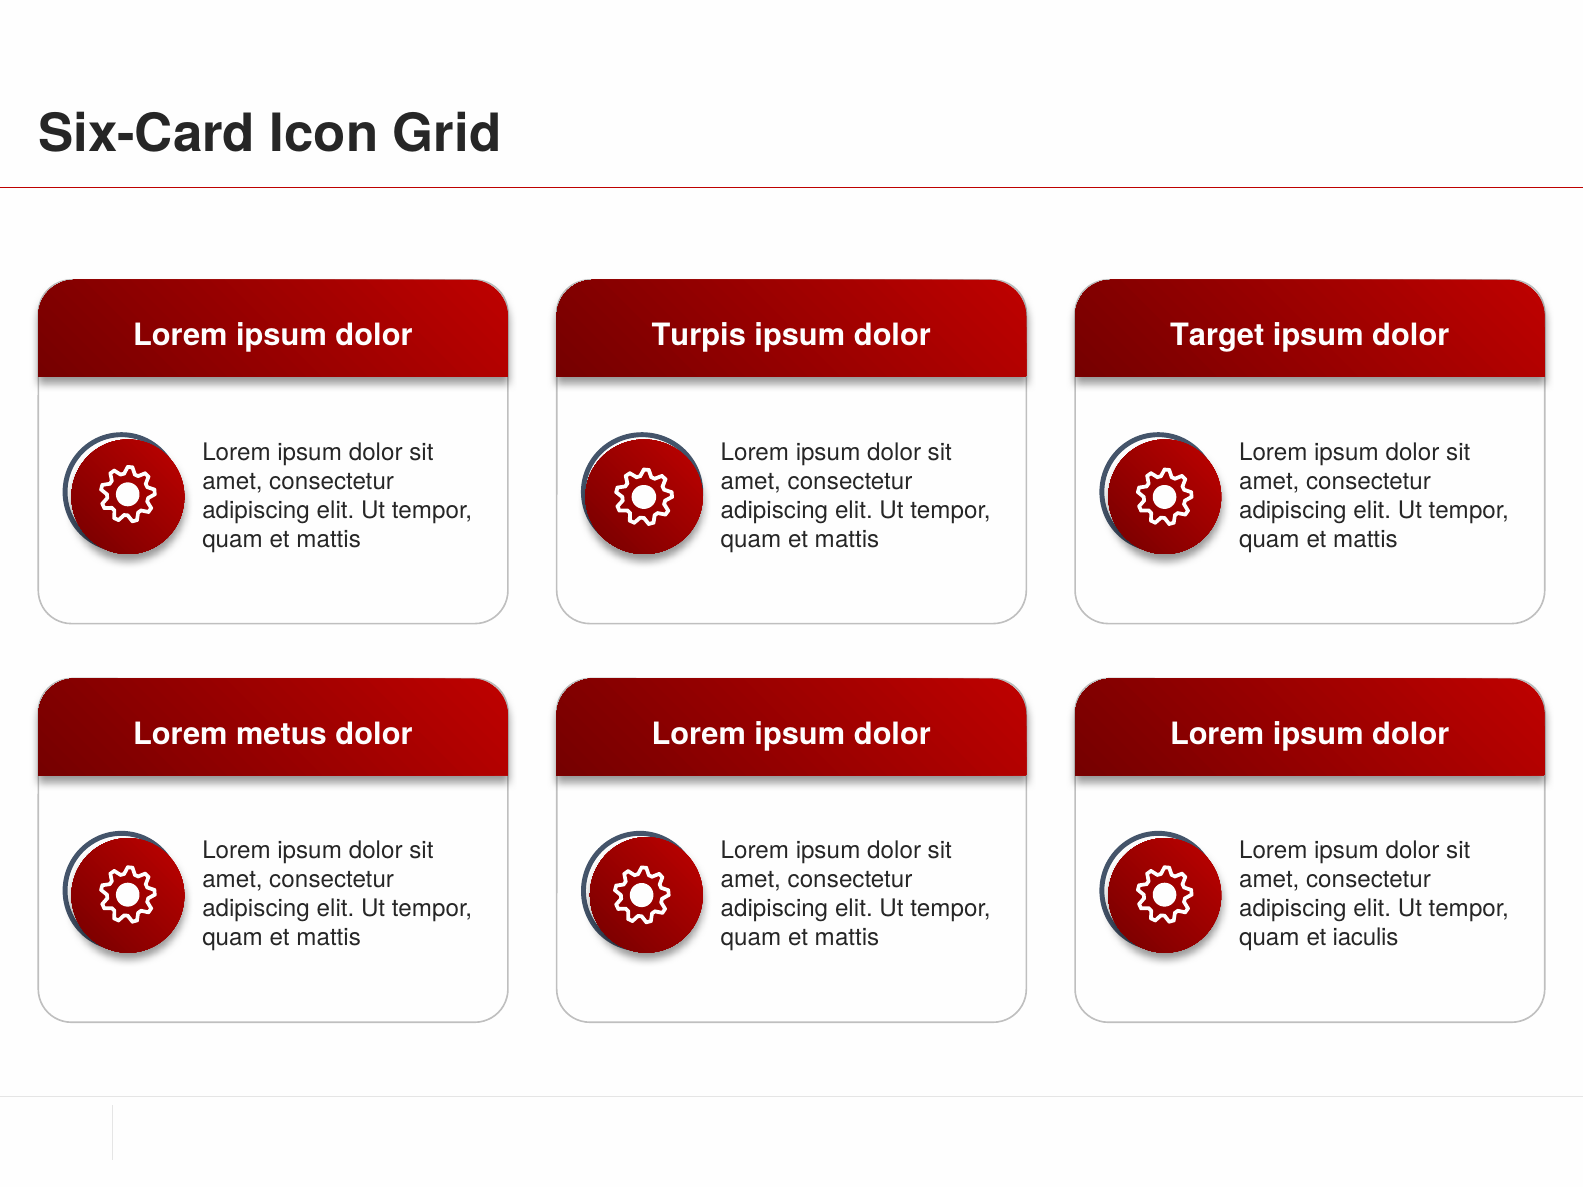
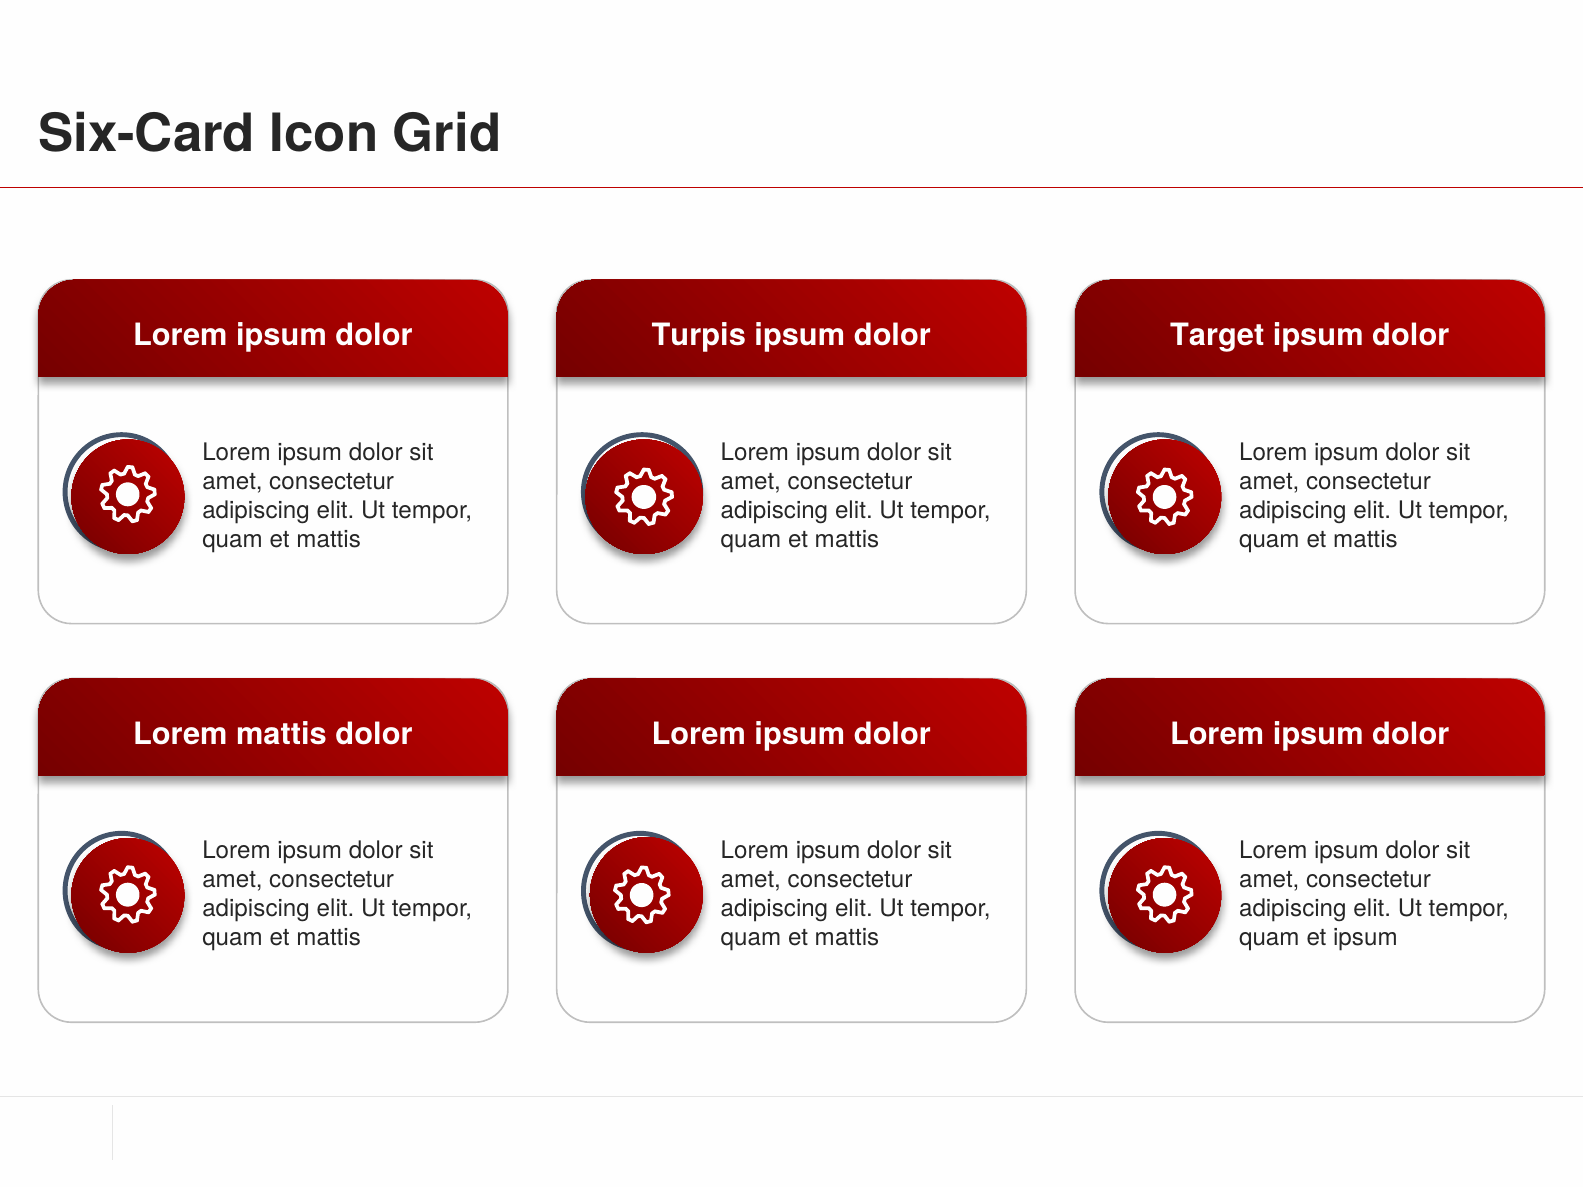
Lorem metus: metus -> mattis
et iaculis: iaculis -> ipsum
